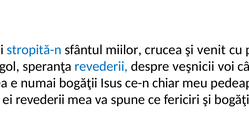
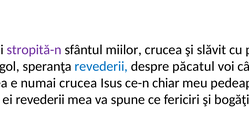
stropită-n colour: blue -> purple
venit: venit -> slăvit
despre veşnicii: veşnicii -> păcatul
numai bogăţii: bogăţii -> crucea
